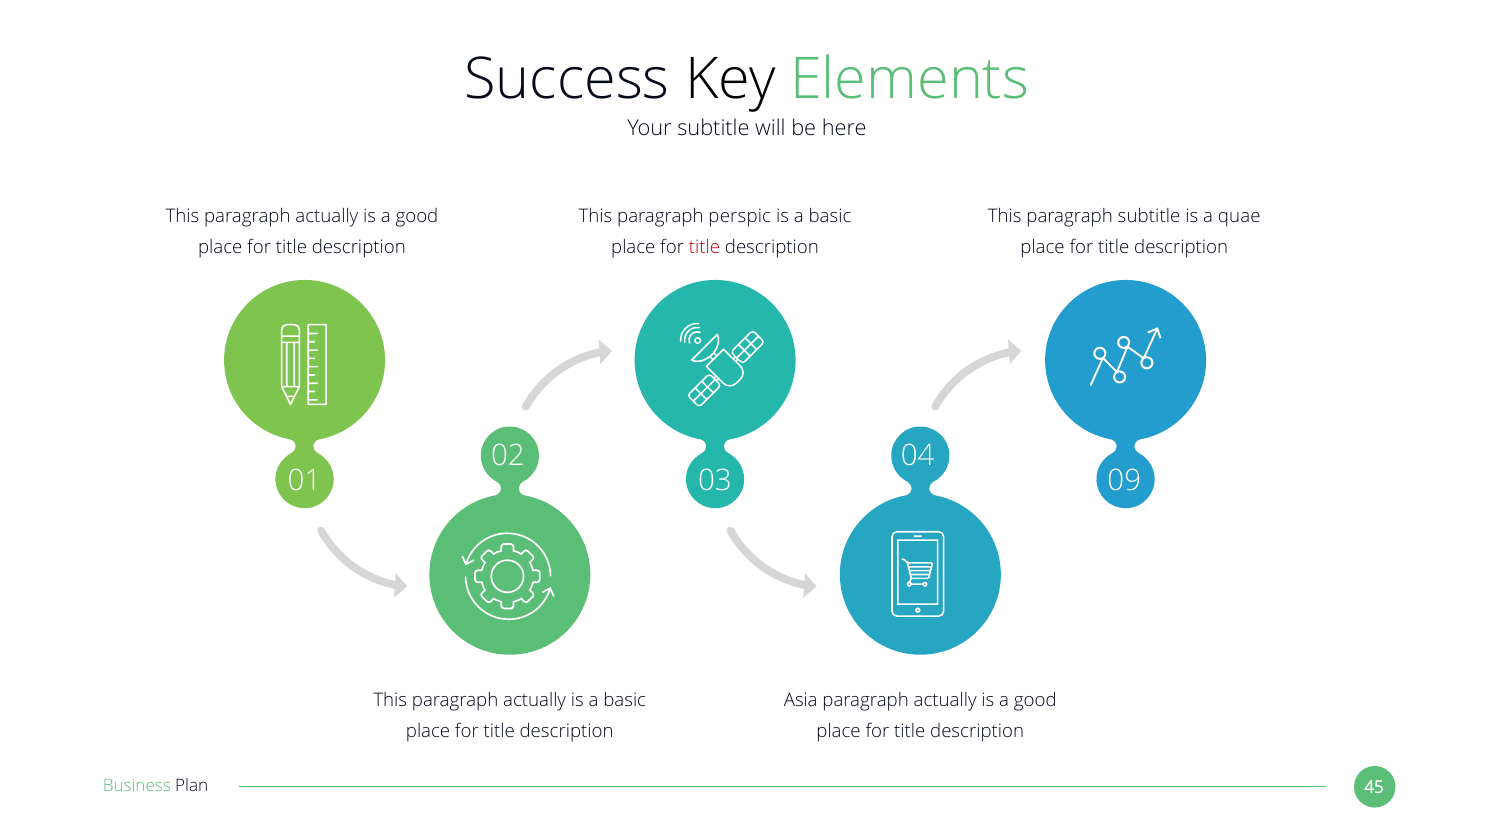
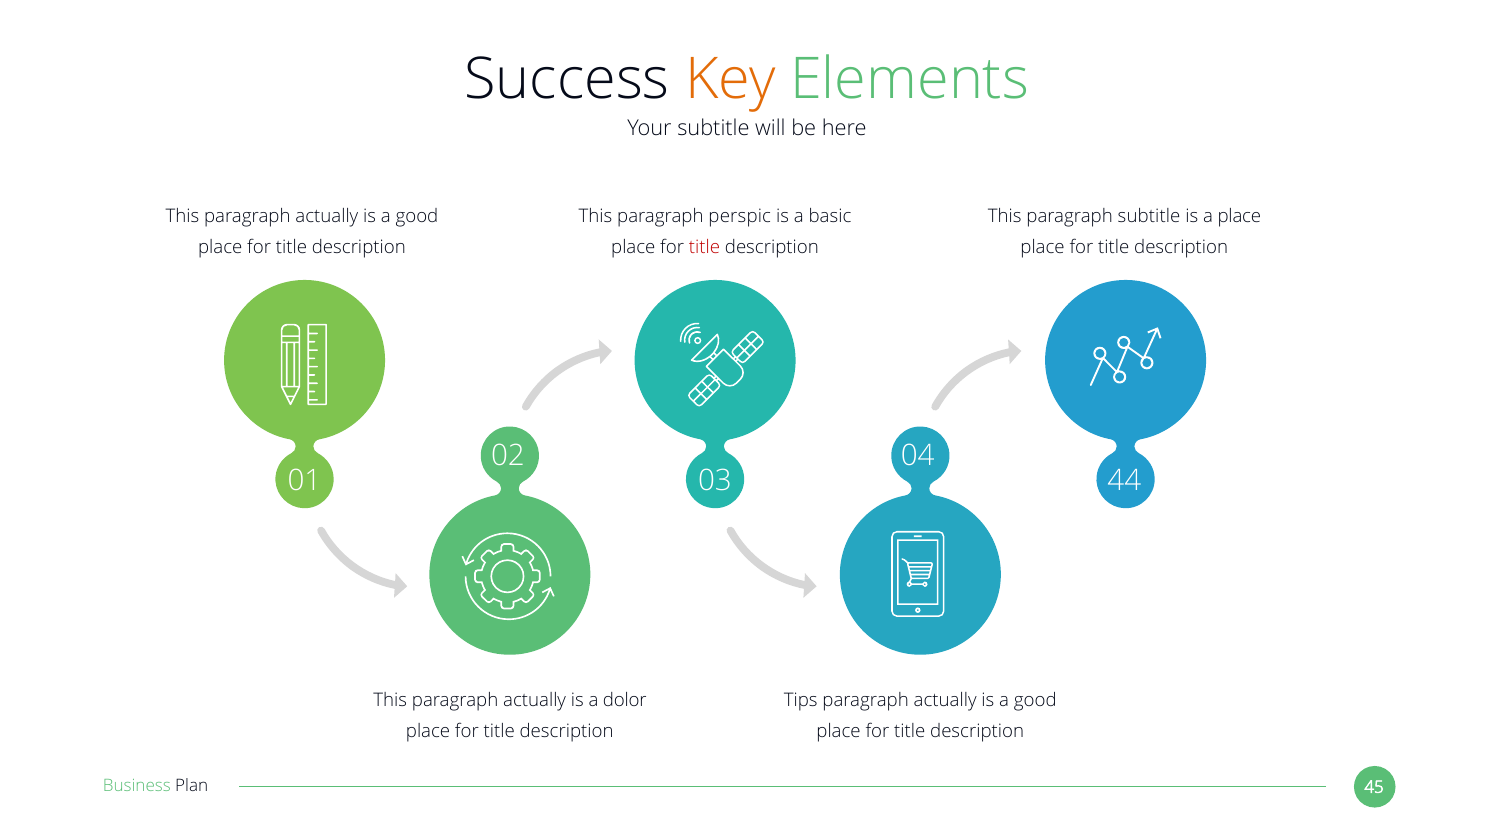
Key colour: black -> orange
a quae: quae -> place
09: 09 -> 44
actually is a basic: basic -> dolor
Asia: Asia -> Tips
